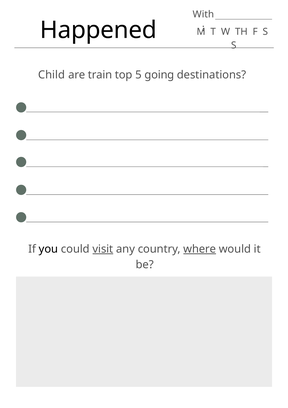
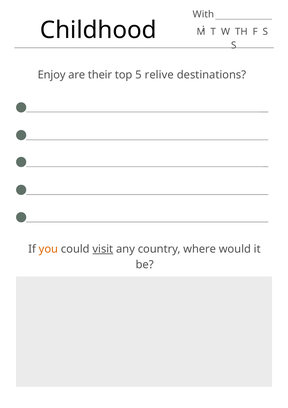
Happened: Happened -> Childhood
Child: Child -> Enjoy
train: train -> their
going: going -> relive
you colour: black -> orange
where underline: present -> none
